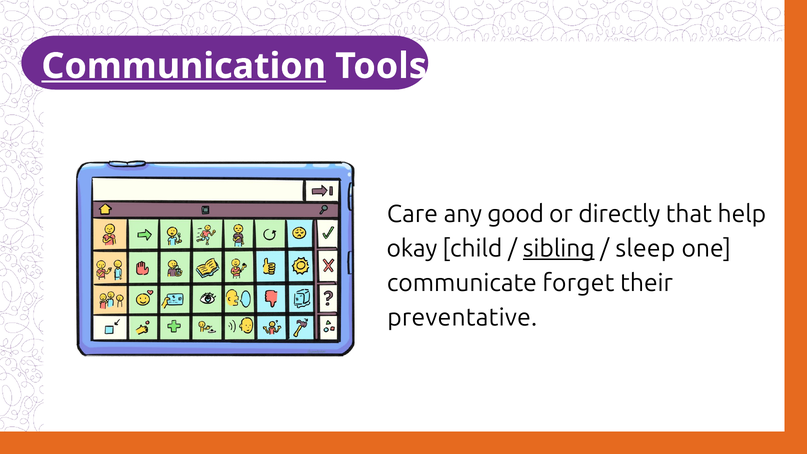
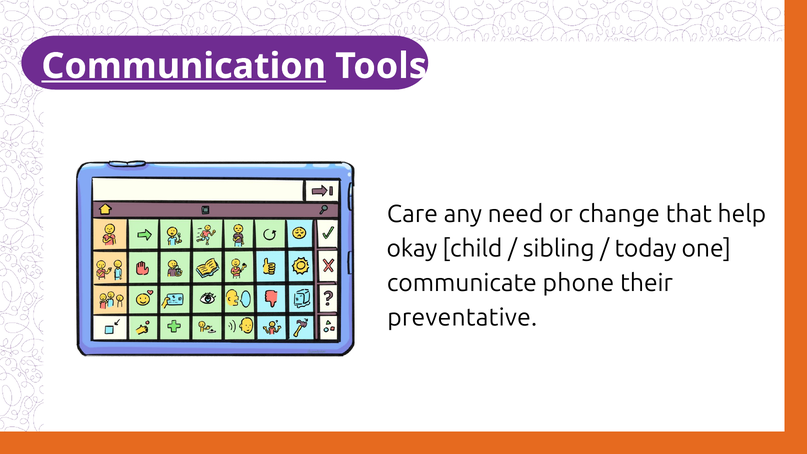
good: good -> need
directly: directly -> change
sibling underline: present -> none
sleep: sleep -> today
forget: forget -> phone
